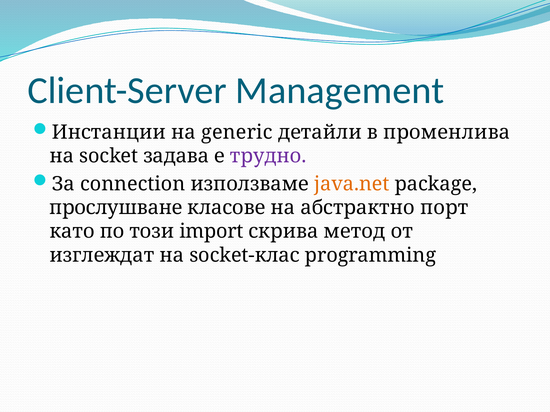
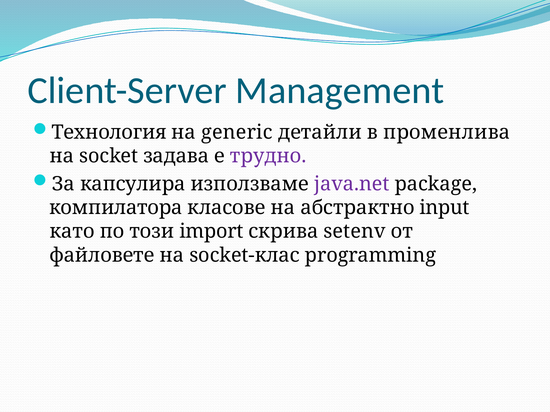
Инстанции: Инстанции -> Технология
connection: connection -> капсулира
java.net colour: orange -> purple
прослушване: прослушване -> компилатора
порт: порт -> input
метод: метод -> setenv
изглеждат: изглеждат -> файловете
